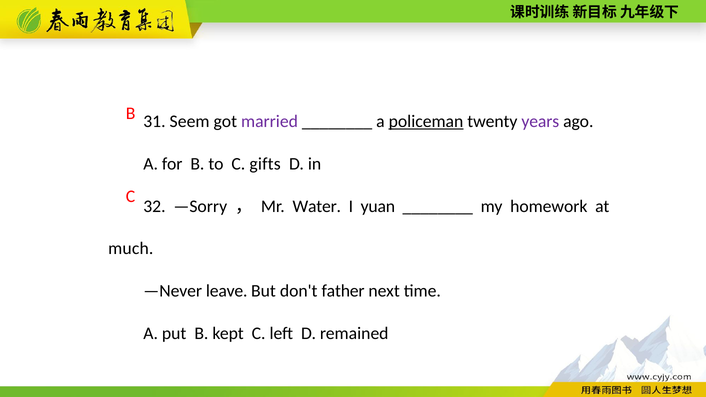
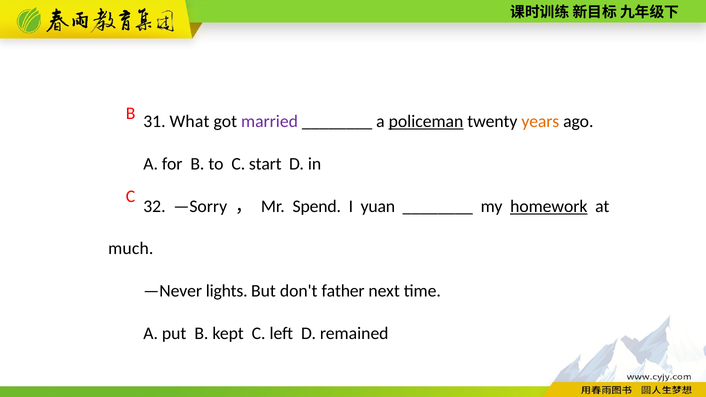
Seem: Seem -> What
years colour: purple -> orange
gifts: gifts -> start
Water: Water -> Spend
homework underline: none -> present
leave: leave -> lights
